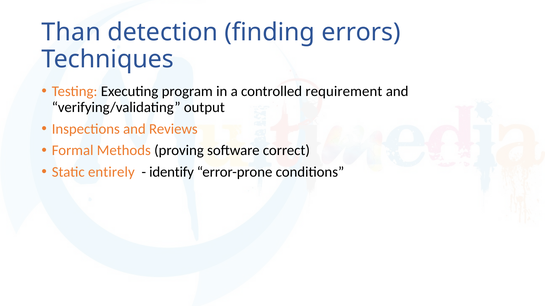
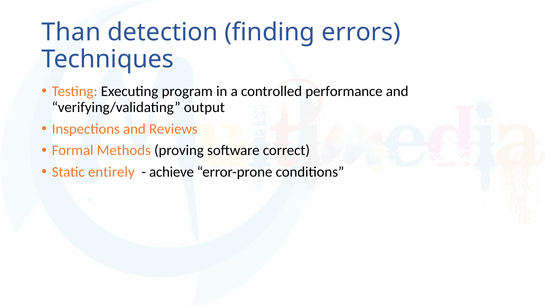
requirement: requirement -> performance
identify: identify -> achieve
